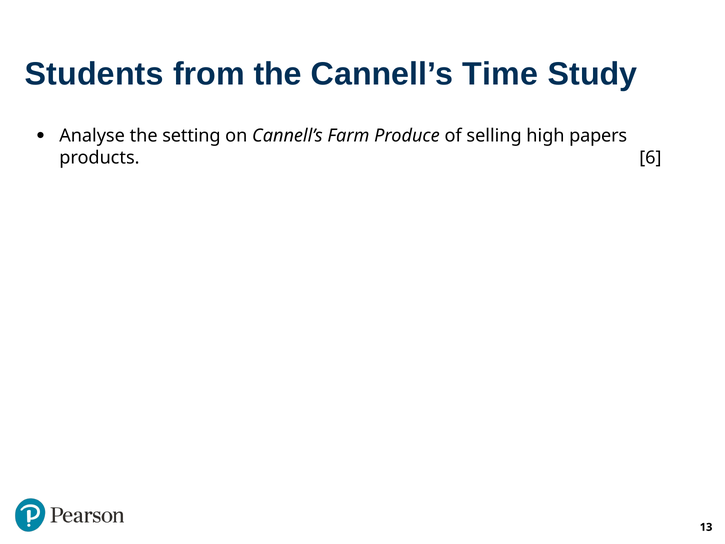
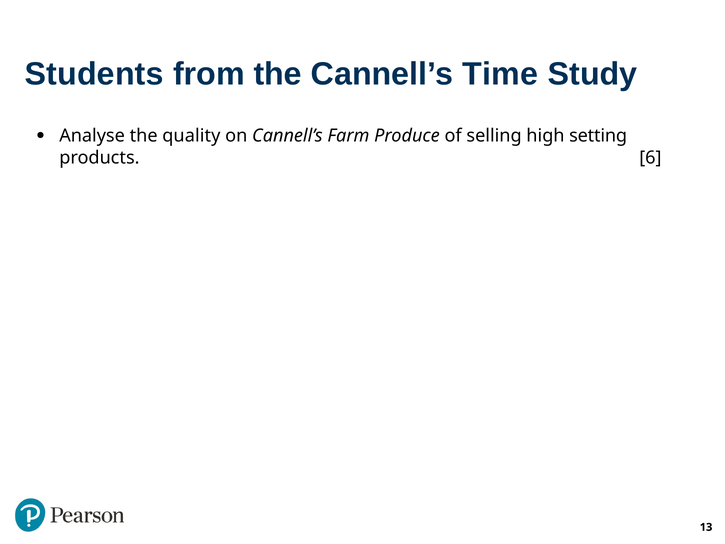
setting: setting -> quality
papers: papers -> setting
